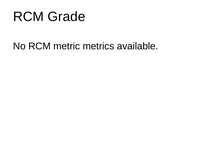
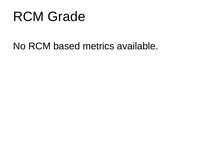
metric: metric -> based
